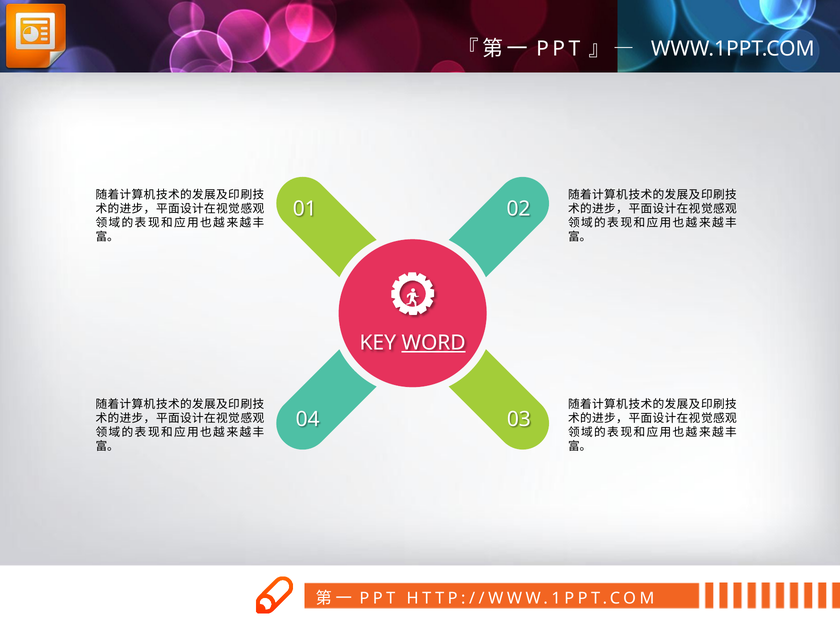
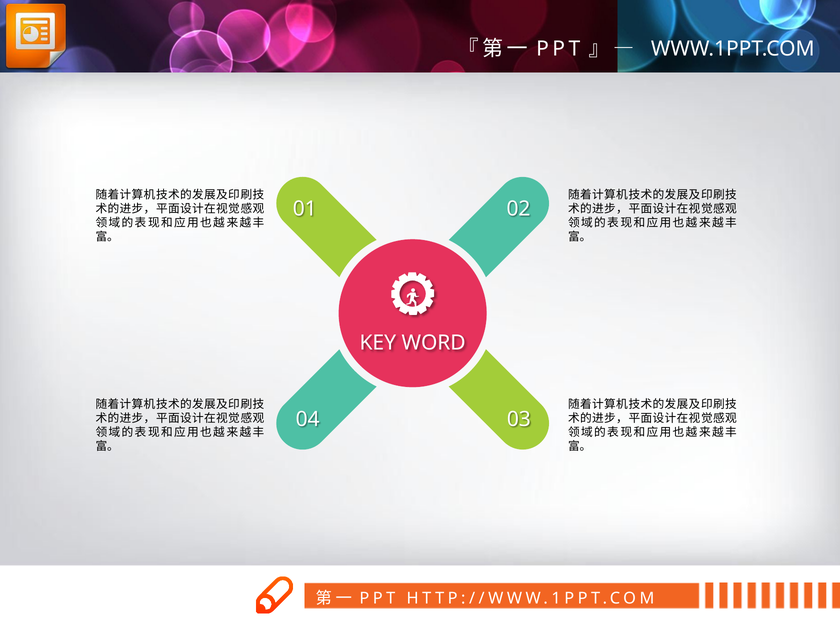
WORD underline: present -> none
